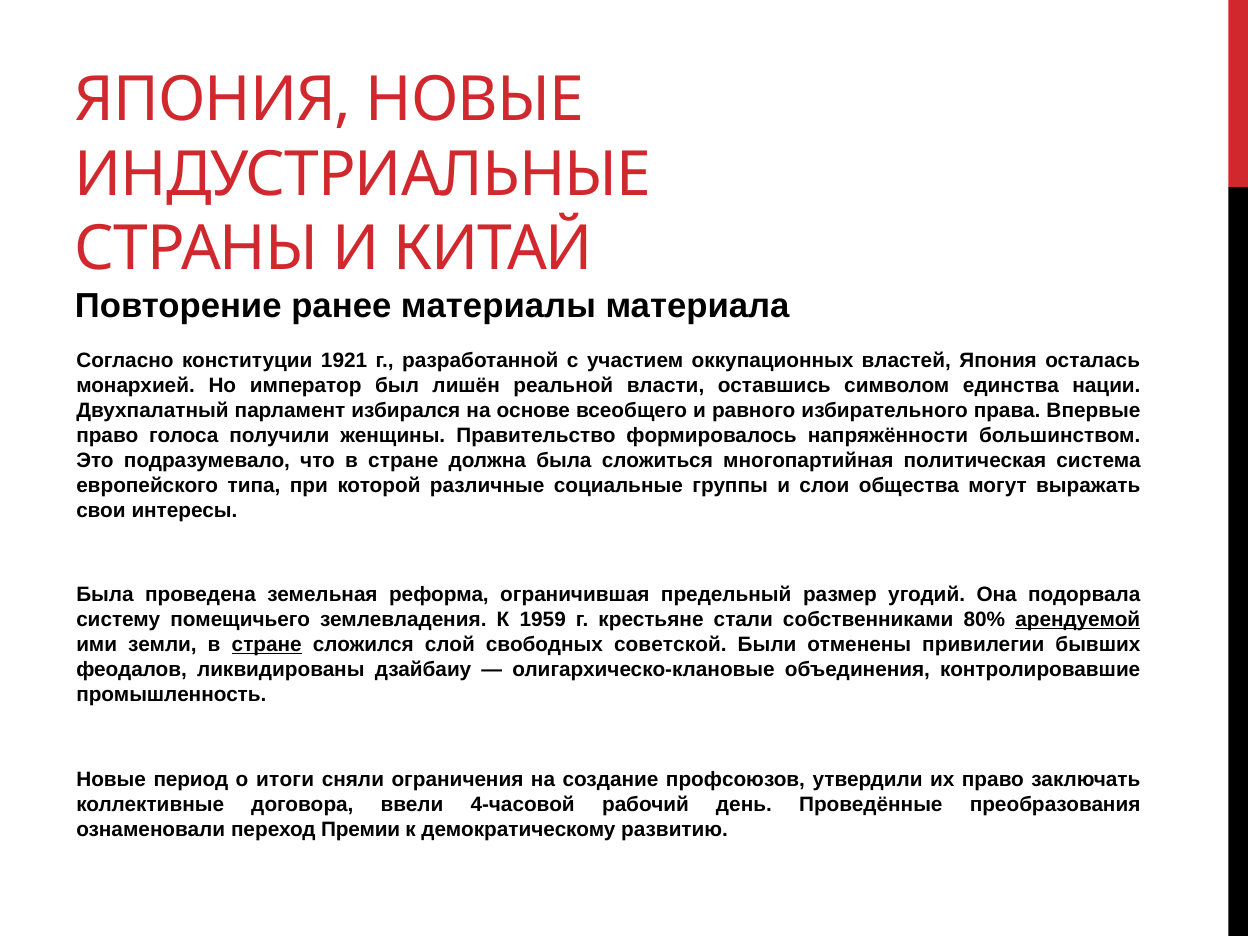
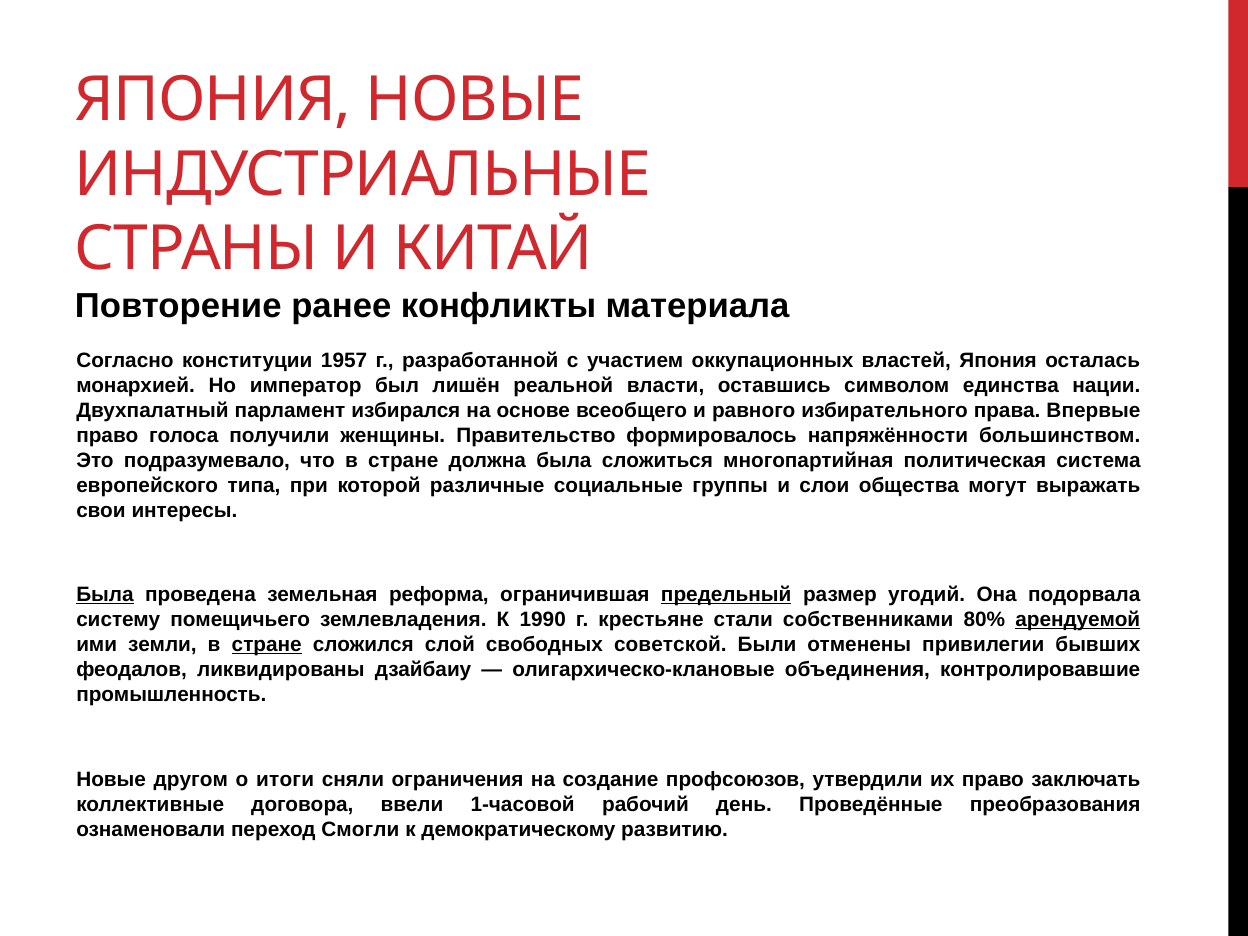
материалы: материалы -> конфликты
1921: 1921 -> 1957
Была at (105, 595) underline: none -> present
предельный underline: none -> present
1959: 1959 -> 1990
период: период -> другом
4-часовой: 4-часовой -> 1-часовой
Премии: Премии -> Смогли
